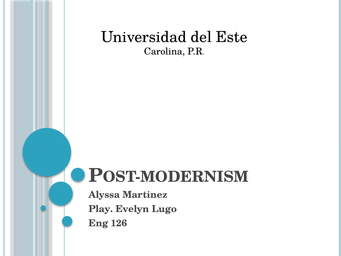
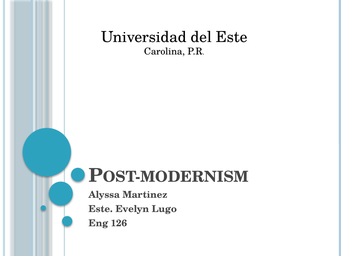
Play at (101, 209): Play -> Este
